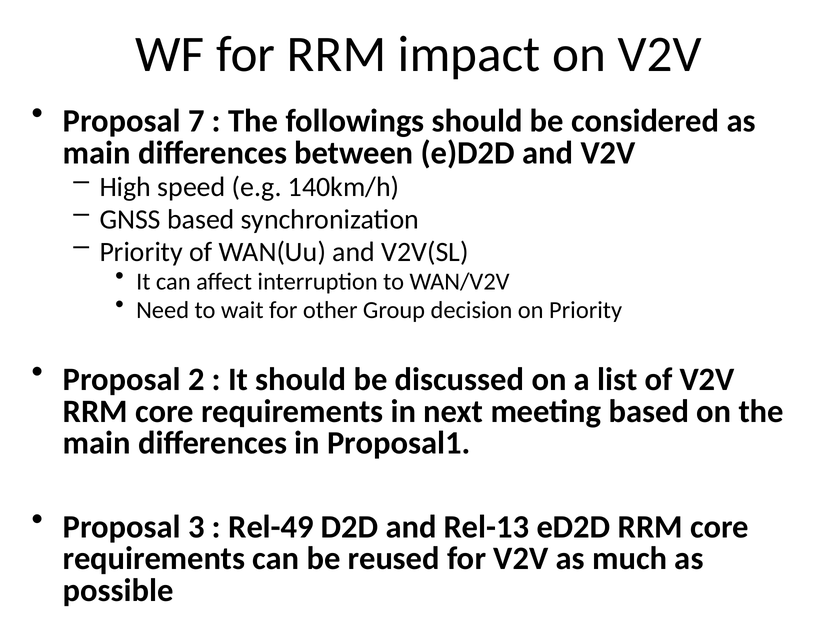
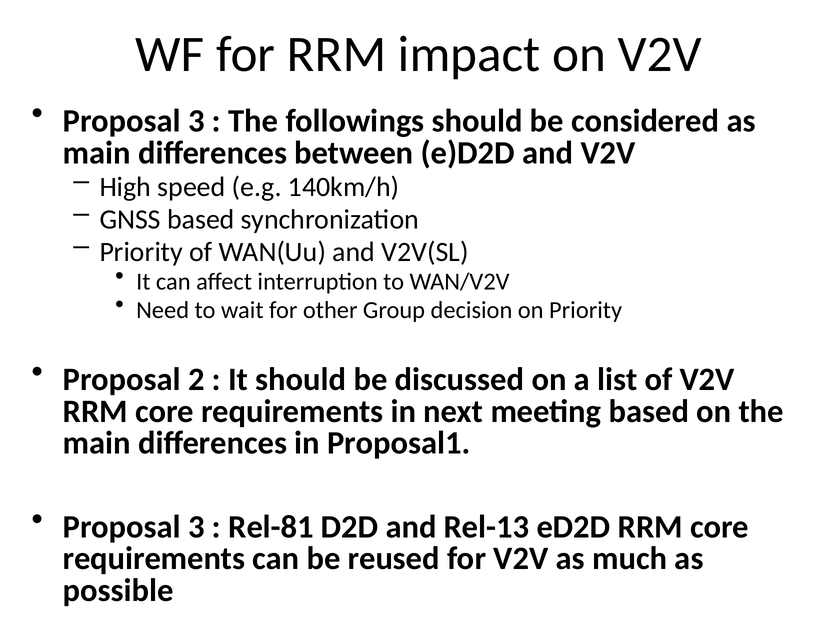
7 at (196, 121): 7 -> 3
Rel-49: Rel-49 -> Rel-81
